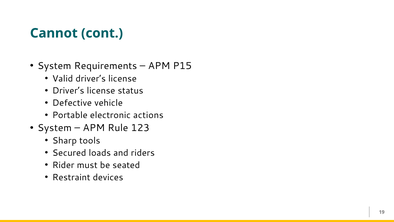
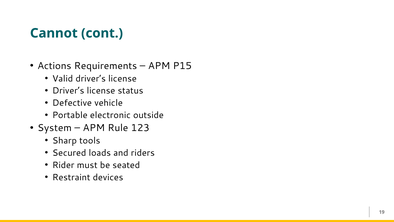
System at (54, 66): System -> Actions
actions: actions -> outside
